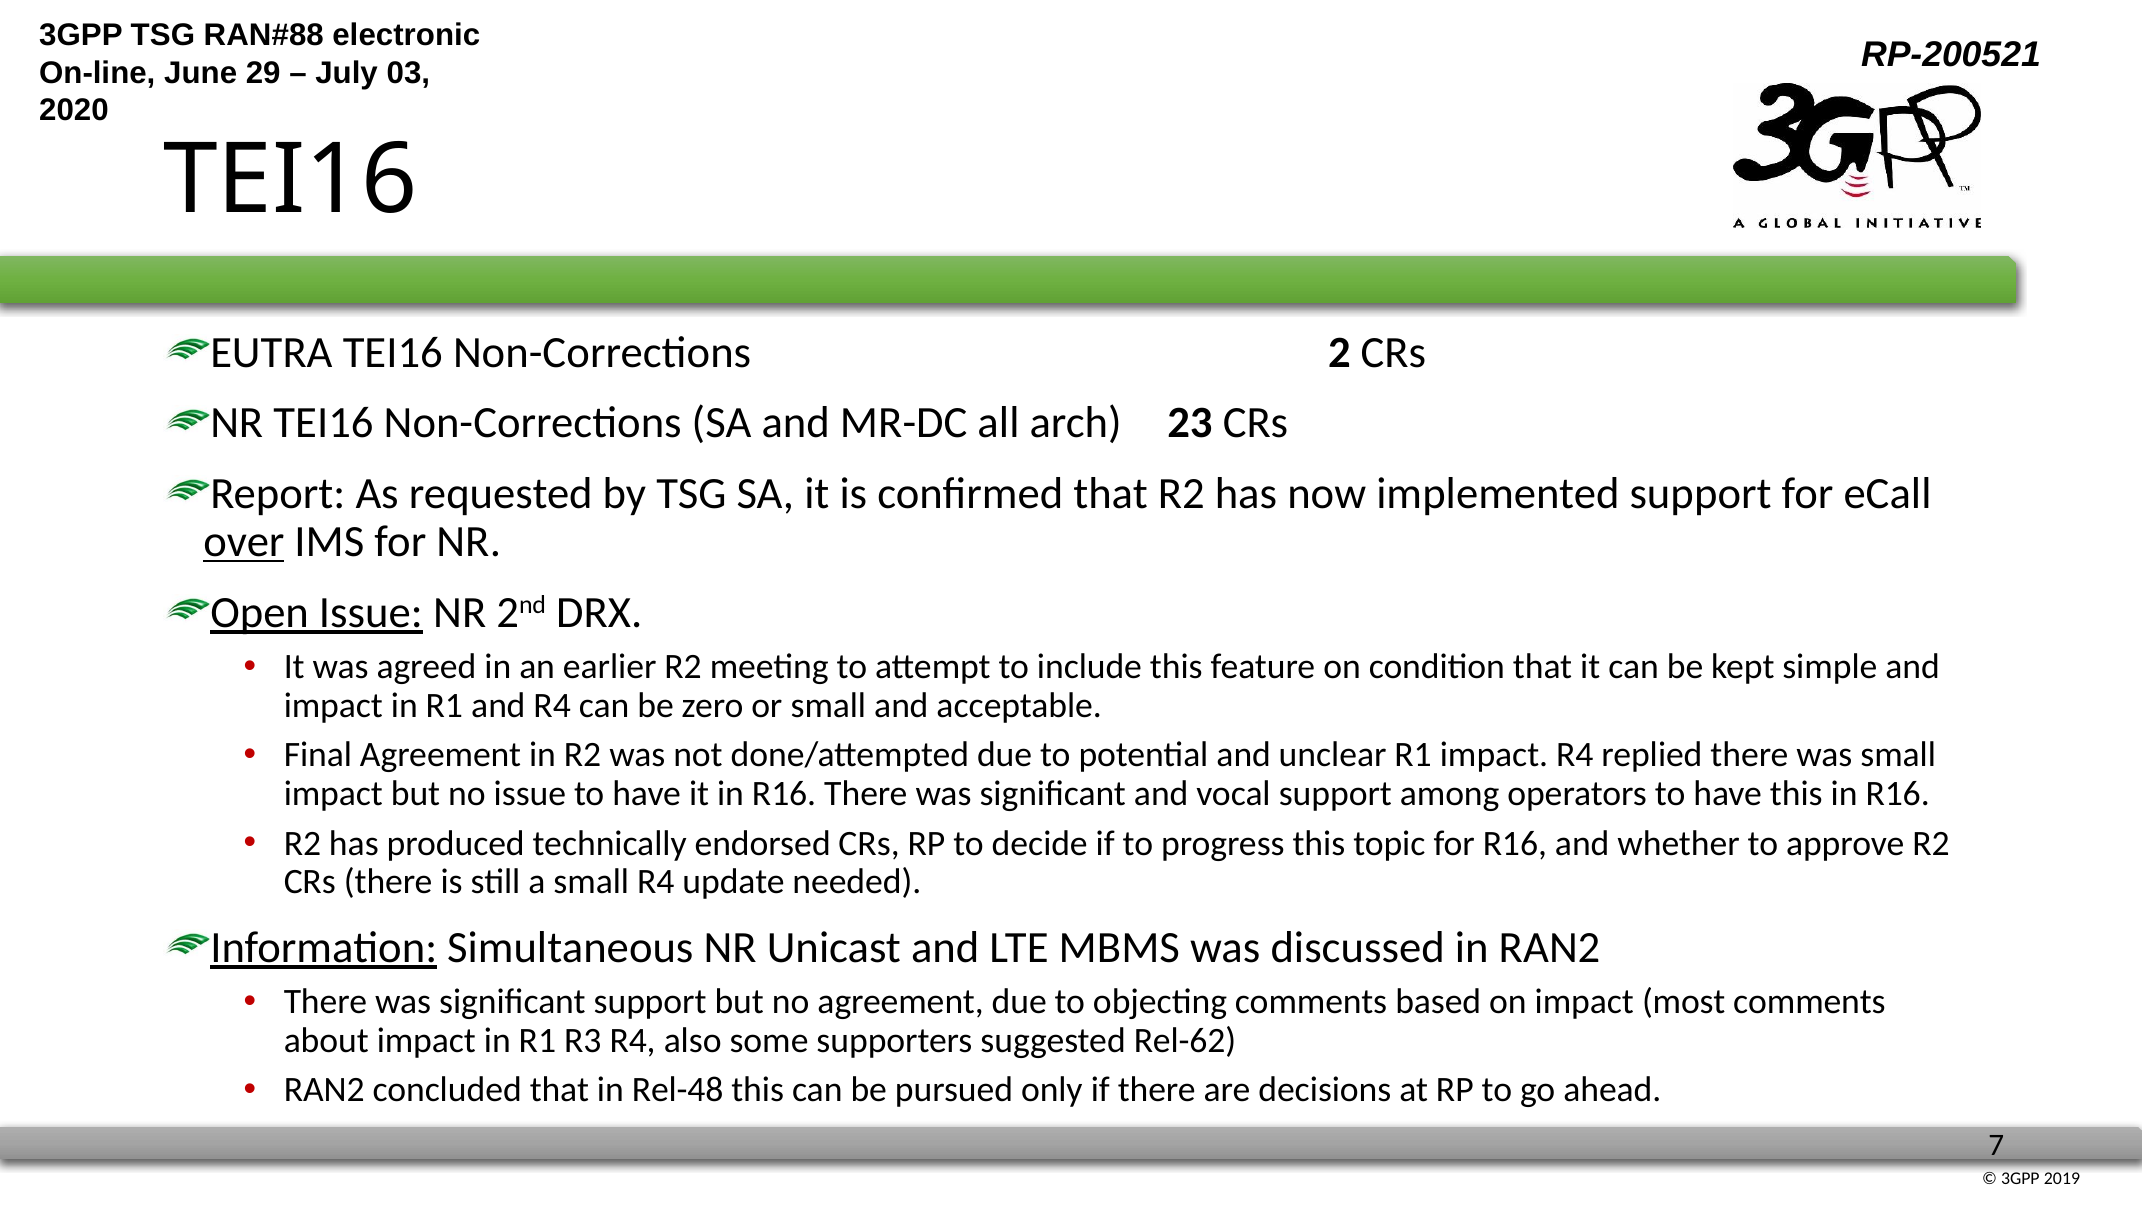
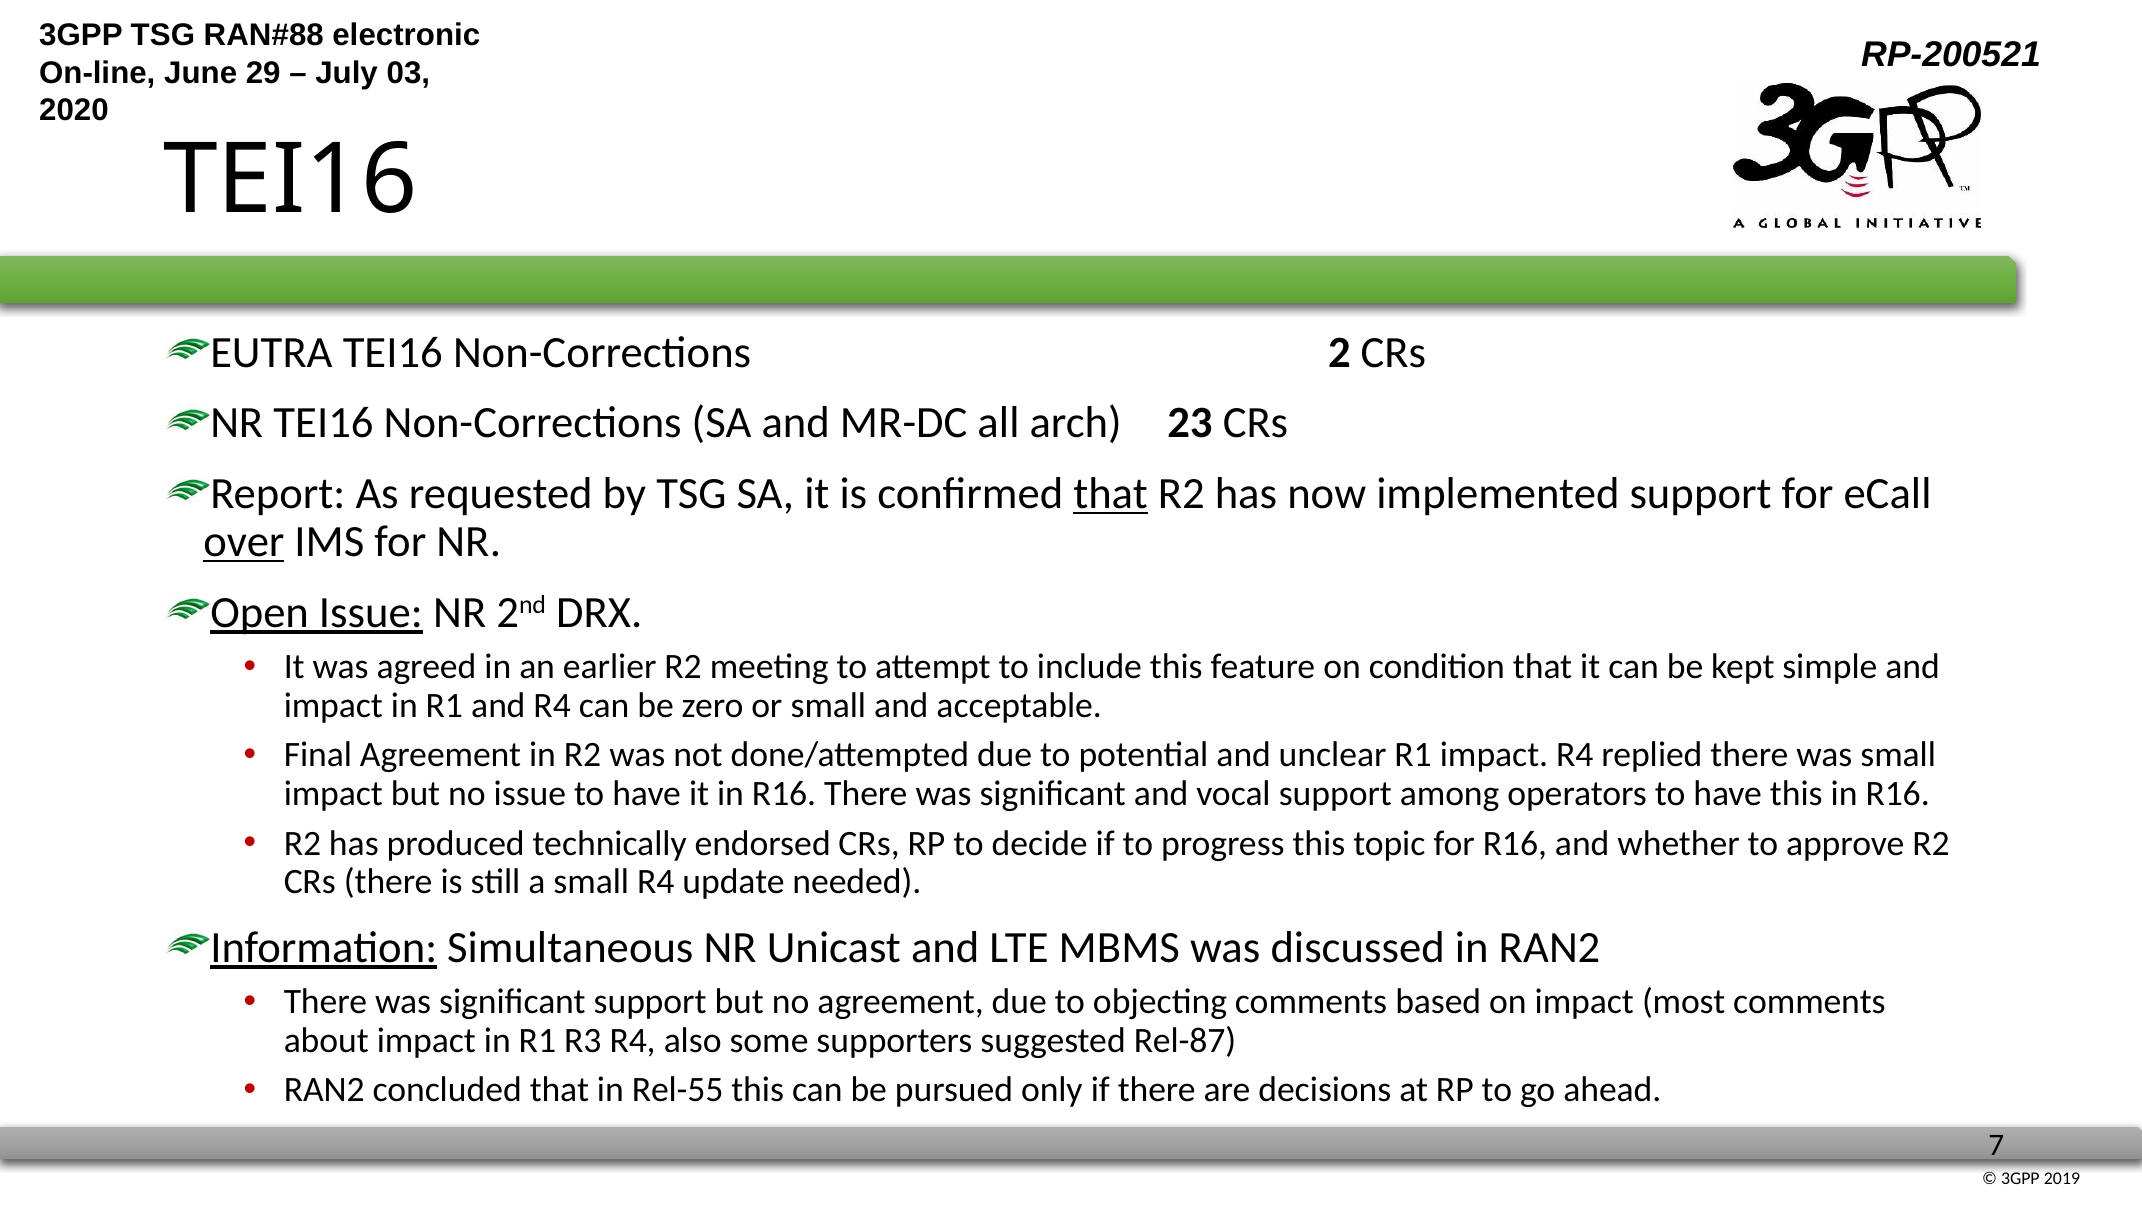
that at (1111, 494) underline: none -> present
Rel-62: Rel-62 -> Rel-87
Rel-48: Rel-48 -> Rel-55
